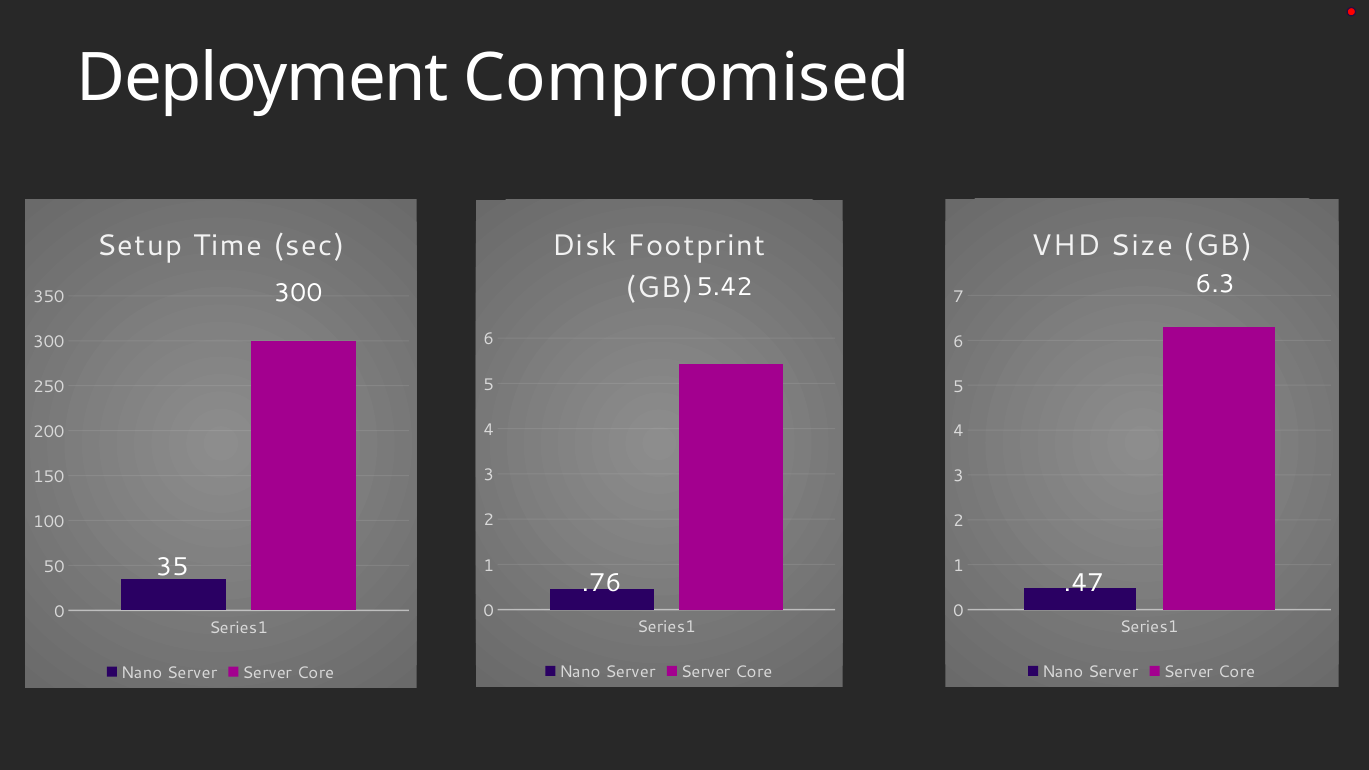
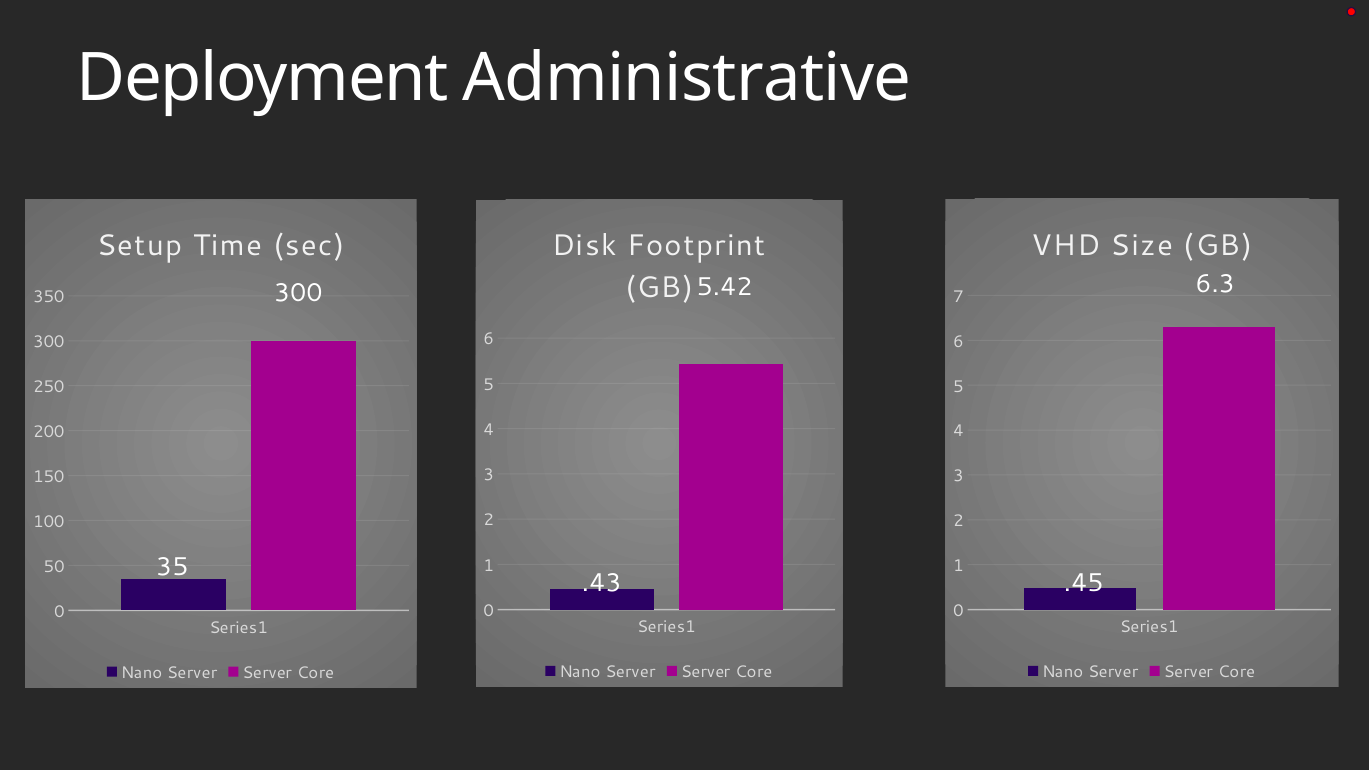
Compromised: Compromised -> Administrative
.76: .76 -> .43
.47: .47 -> .45
